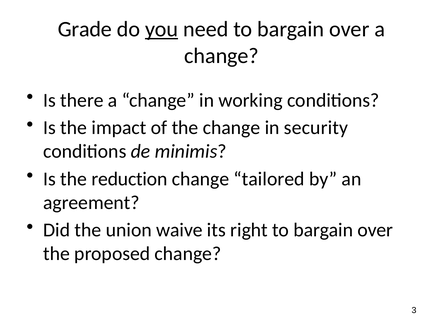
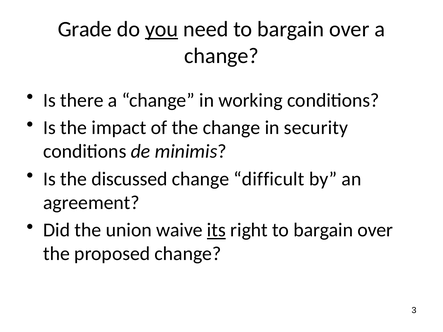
reduction: reduction -> discussed
tailored: tailored -> difficult
its underline: none -> present
